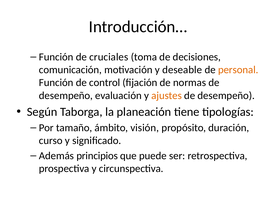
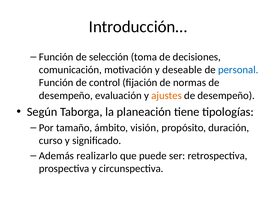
cruciales: cruciales -> selección
personal colour: orange -> blue
principios: principios -> realizarlo
